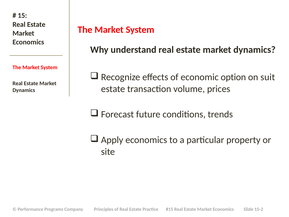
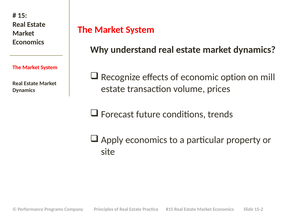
suit: suit -> mill
